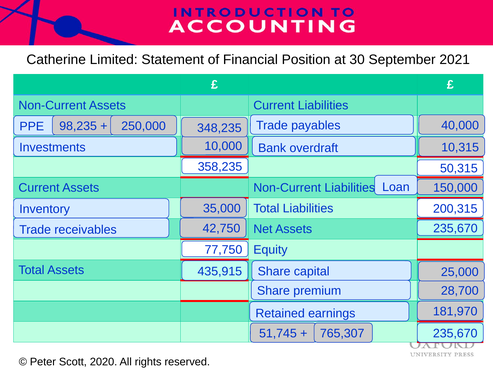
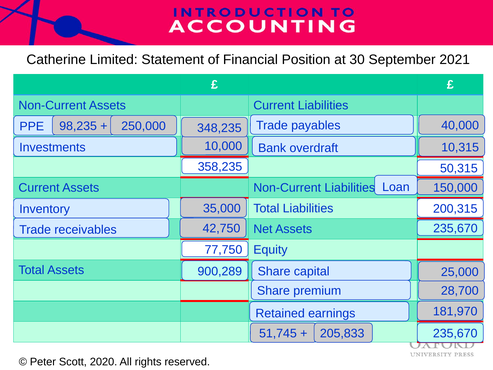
435,915: 435,915 -> 900,289
765,307: 765,307 -> 205,833
